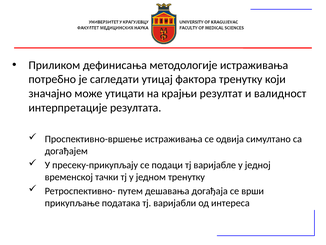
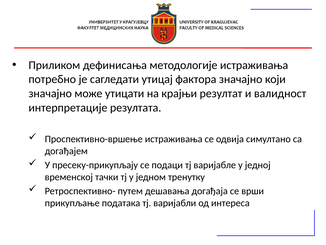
фактора тренутку: тренутку -> значајно
